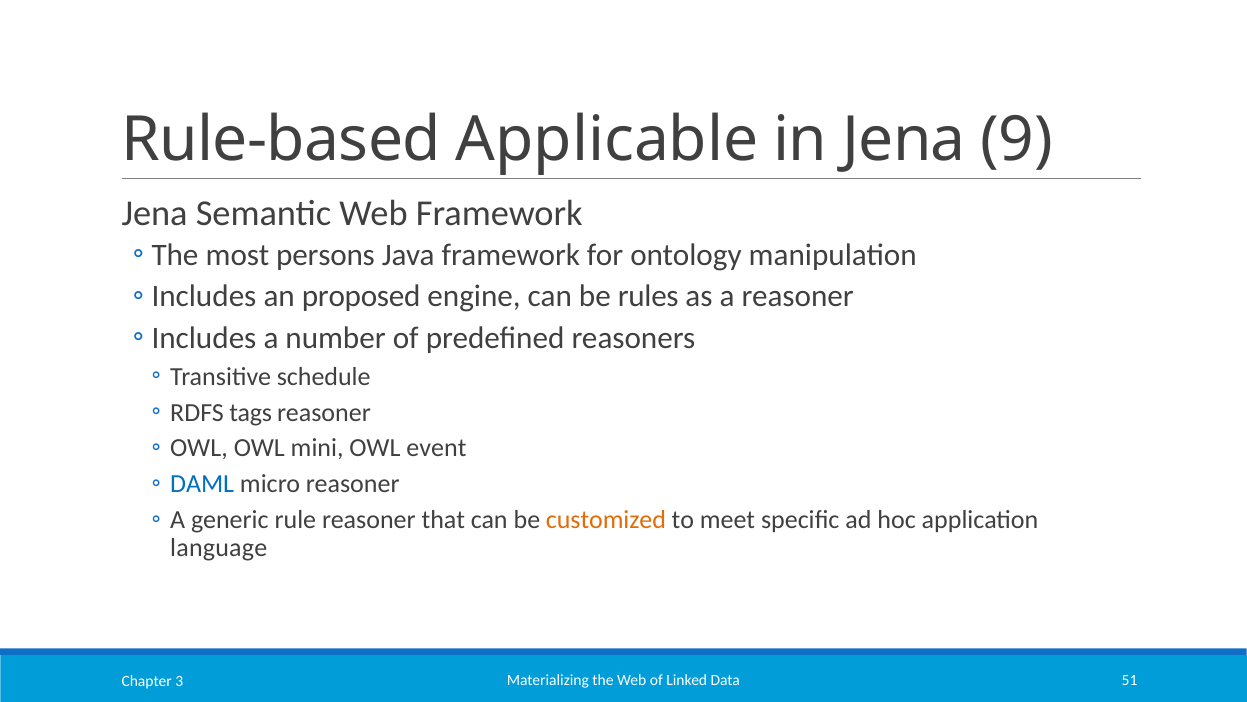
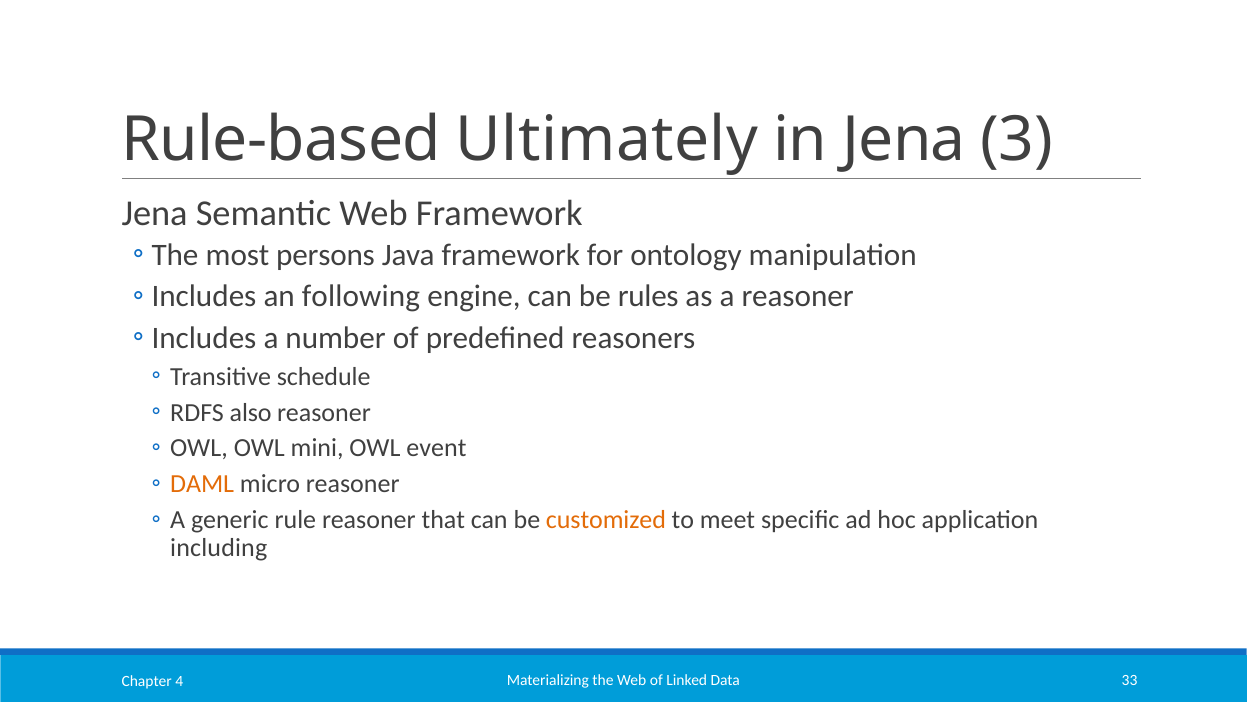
Applicable: Applicable -> Ultimately
9: 9 -> 3
proposed: proposed -> following
tags: tags -> also
DAML colour: blue -> orange
language: language -> including
51: 51 -> 33
3: 3 -> 4
